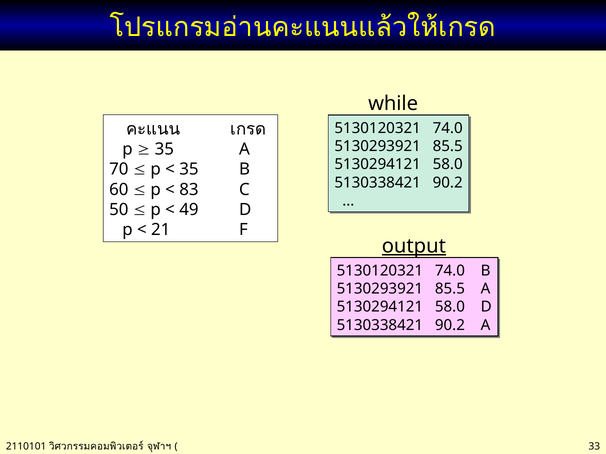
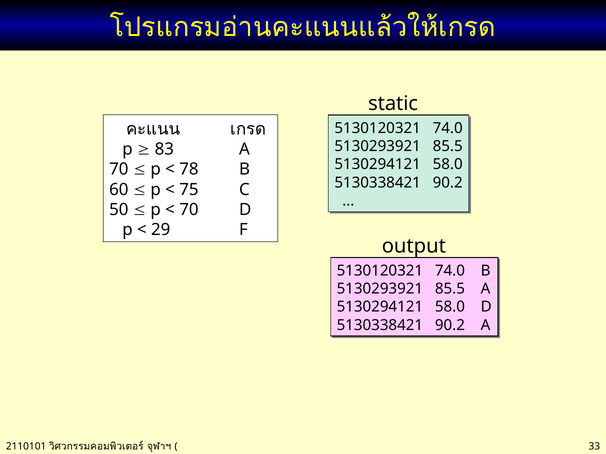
while: while -> static
35 at (164, 149): 35 -> 83
35 at (189, 170): 35 -> 78
83: 83 -> 75
49 at (189, 210): 49 -> 70
21: 21 -> 29
output underline: present -> none
